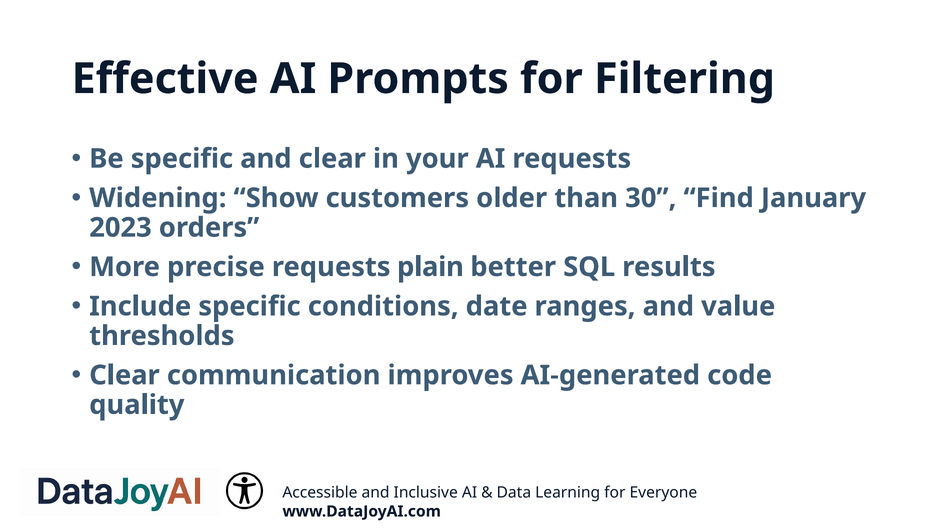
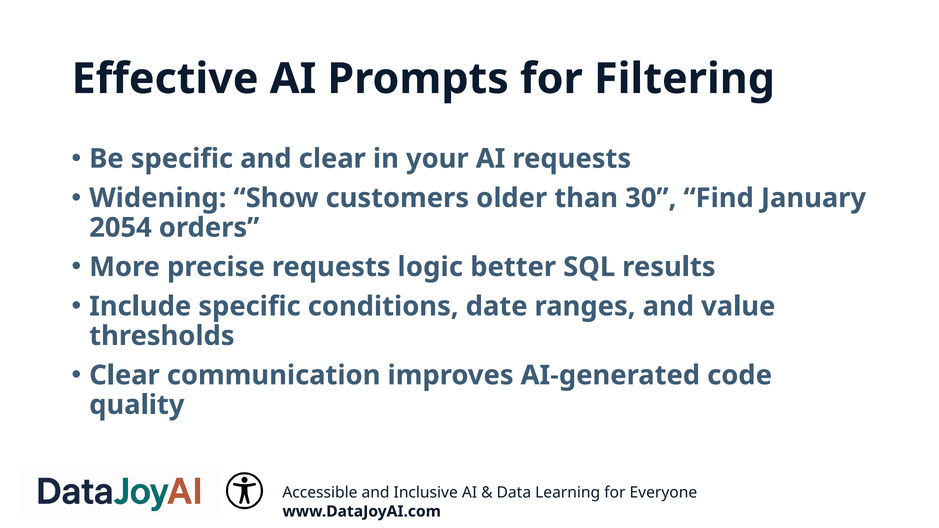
2023: 2023 -> 2054
plain: plain -> logic
